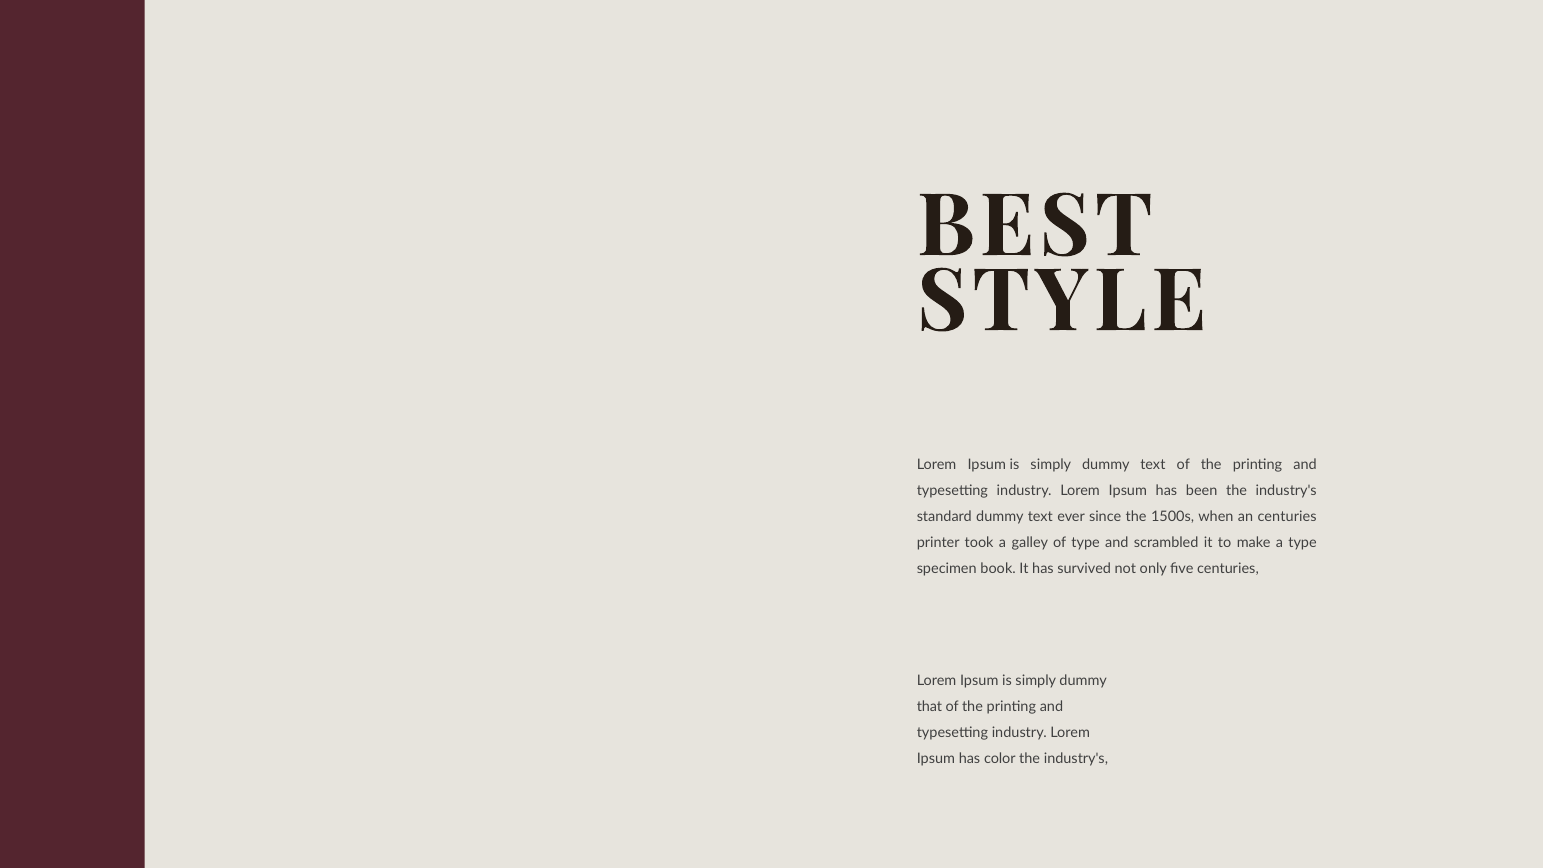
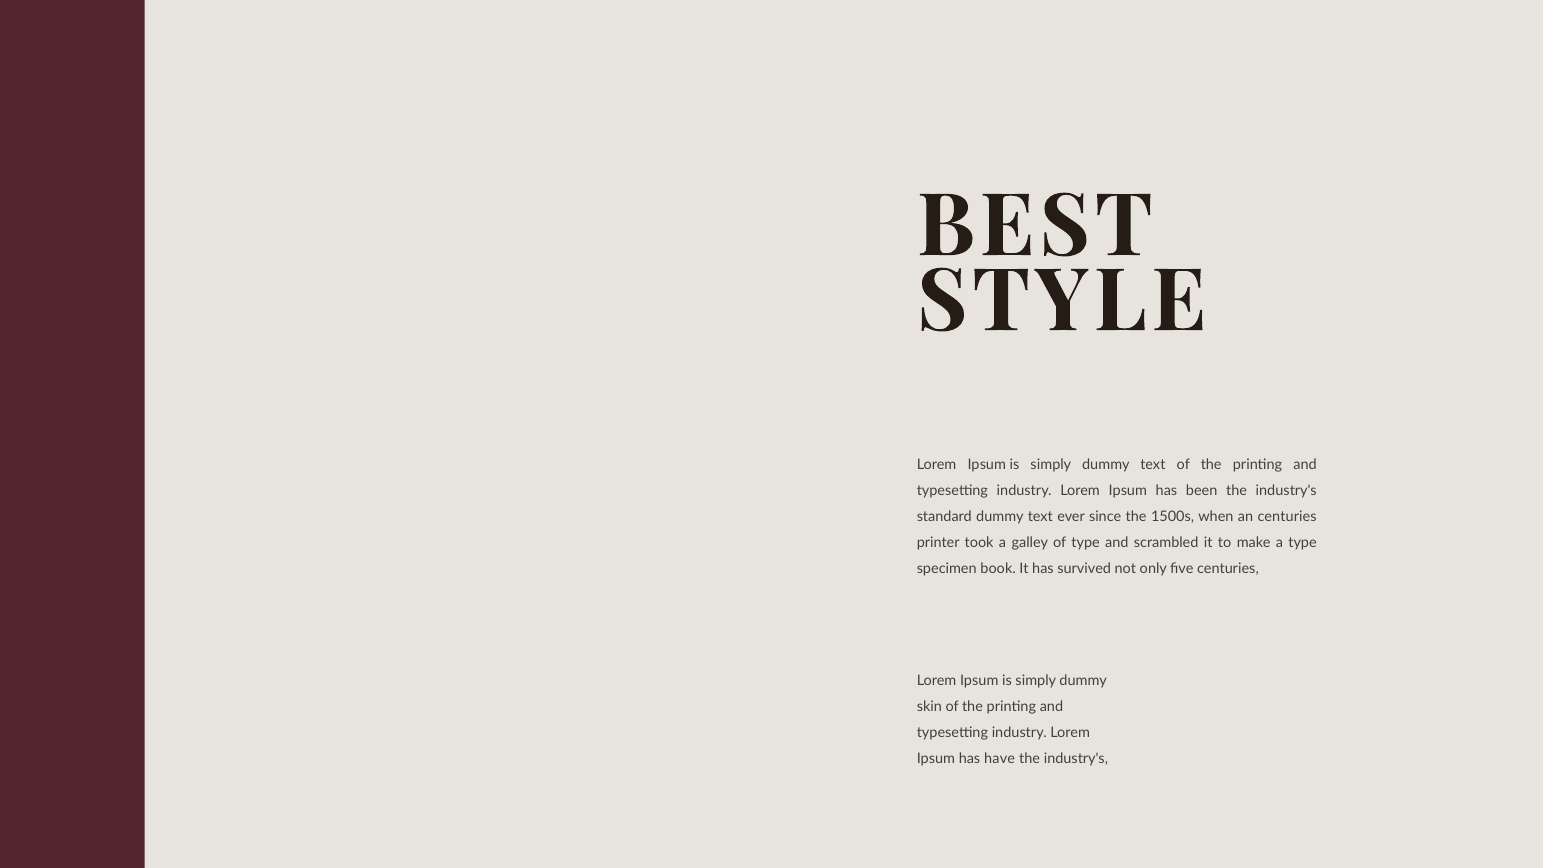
that: that -> skin
color: color -> have
